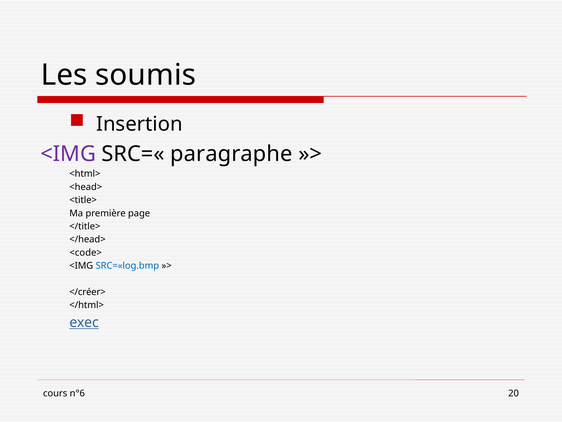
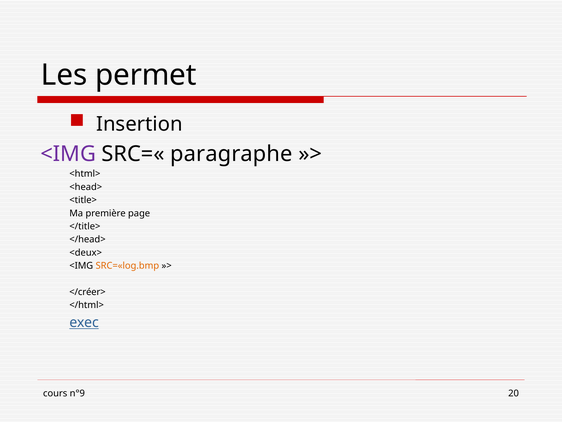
soumis: soumis -> permet
<code>: <code> -> <deux>
SRC=«log.bmp colour: blue -> orange
n°6: n°6 -> n°9
